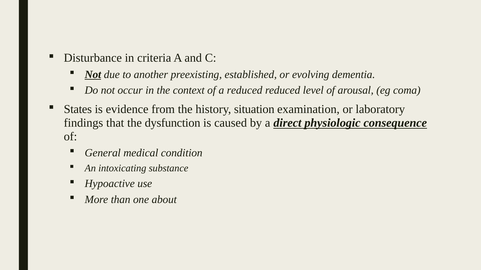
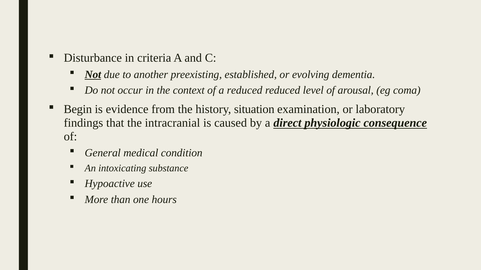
States: States -> Begin
dysfunction: dysfunction -> intracranial
about: about -> hours
